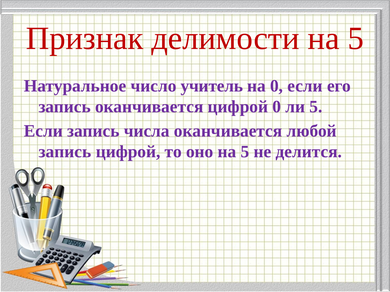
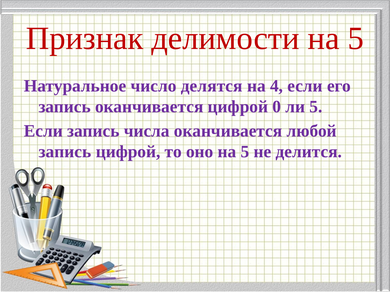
учитель: учитель -> делятся
на 0: 0 -> 4
